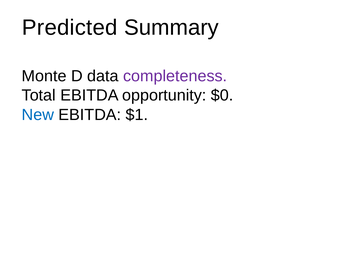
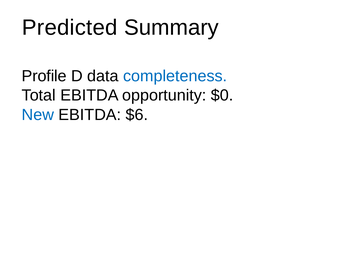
Monte: Monte -> Profile
completeness colour: purple -> blue
$1: $1 -> $6
